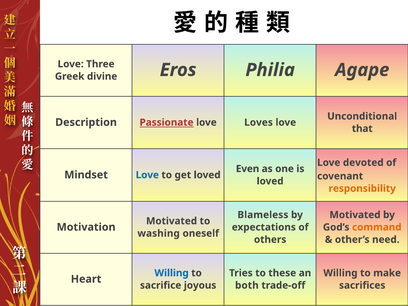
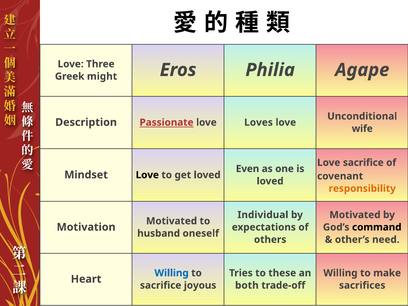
divine: divine -> might
that: that -> wife
Love devoted: devoted -> sacrifice
Love at (147, 175) colour: blue -> black
Blameless: Blameless -> Individual
command colour: orange -> black
washing: washing -> husband
